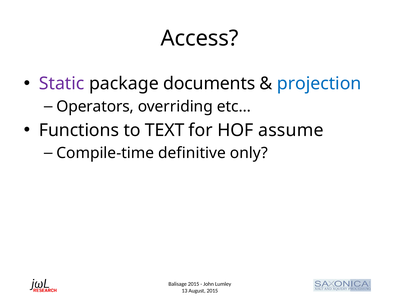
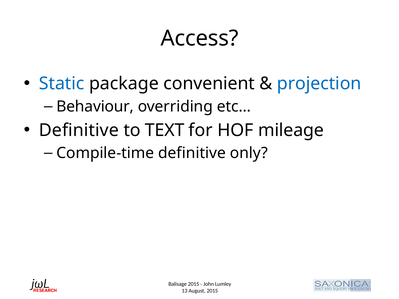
Static colour: purple -> blue
documents: documents -> convenient
Operators: Operators -> Behaviour
Functions at (79, 130): Functions -> Definitive
assume: assume -> mileage
